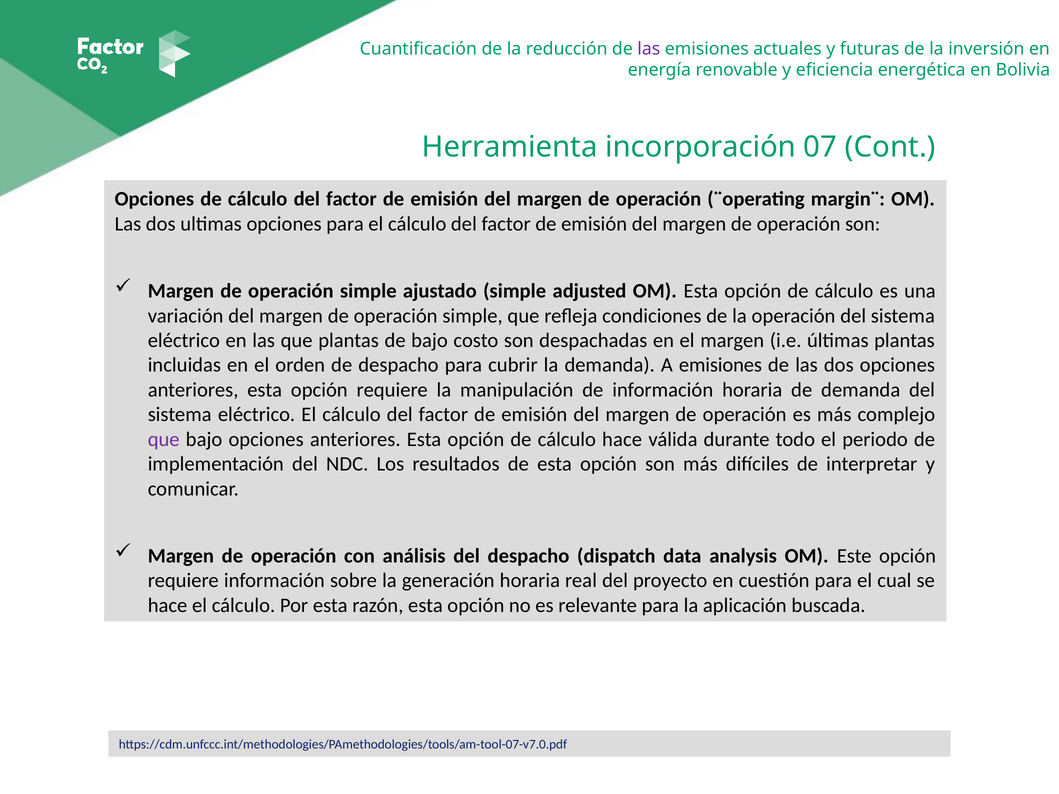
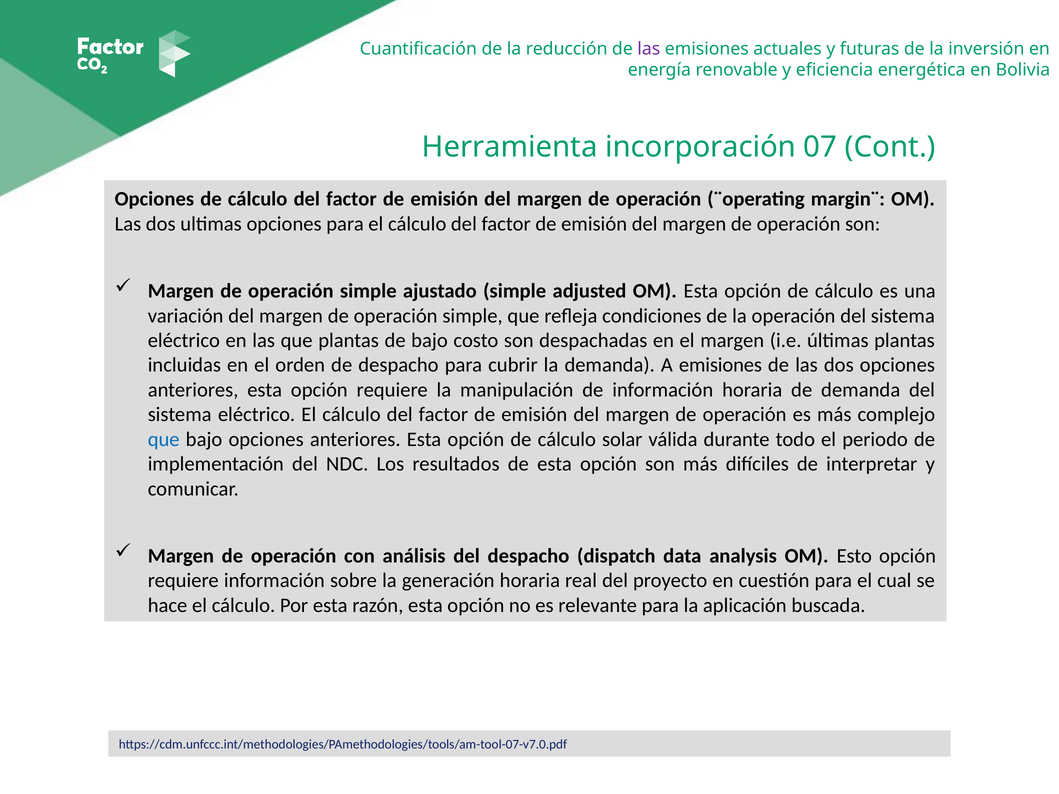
que at (164, 439) colour: purple -> blue
cálculo hace: hace -> solar
Este: Este -> Esto
